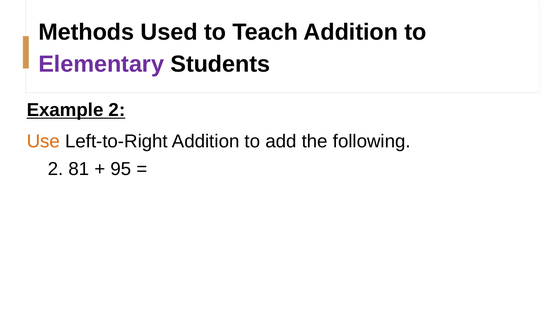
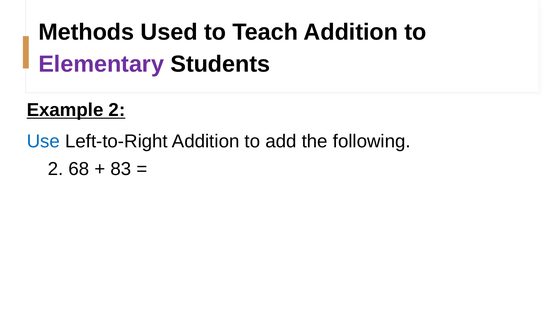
Use colour: orange -> blue
81: 81 -> 68
95: 95 -> 83
